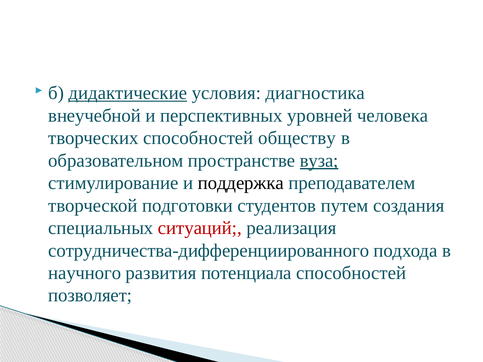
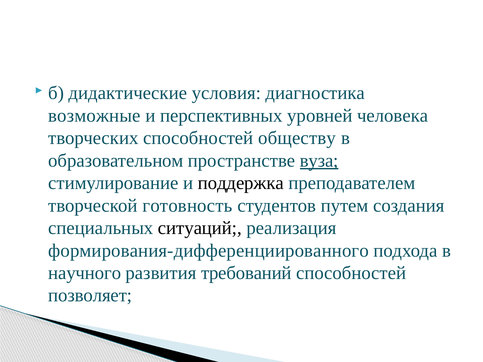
дидактические underline: present -> none
внеучебной: внеучебной -> возможные
подготовки: подготовки -> готовность
ситуаций colour: red -> black
сотрудничества-дифференциированного: сотрудничества-дифференциированного -> формирования-дифференциированного
потенциала: потенциала -> требований
